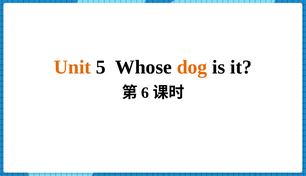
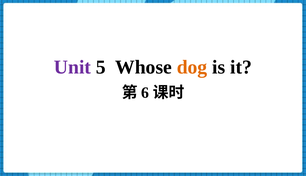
Unit colour: orange -> purple
